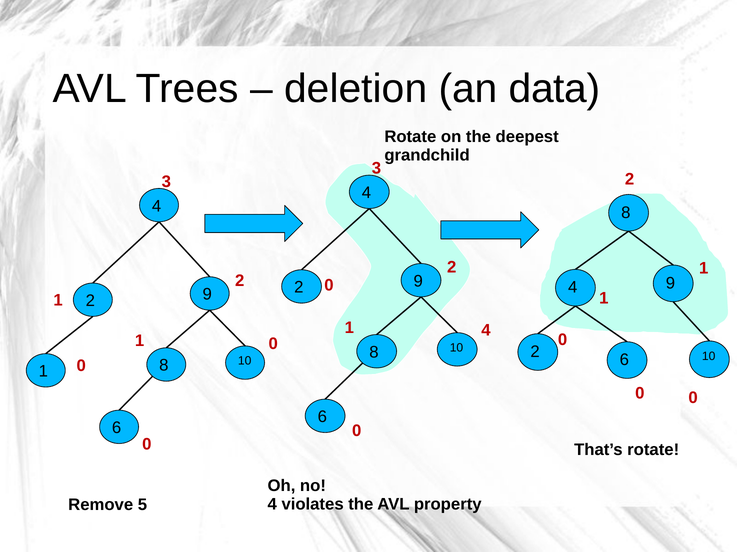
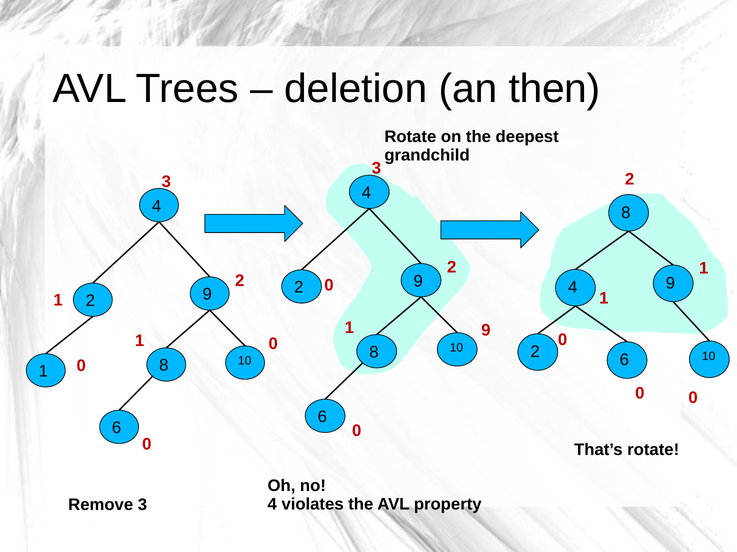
data: data -> then
1 4: 4 -> 9
Remove 5: 5 -> 3
